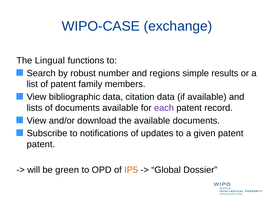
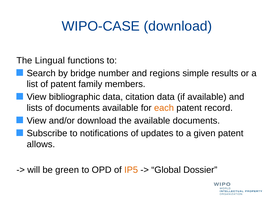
WIPO-CASE exchange: exchange -> download
robust: robust -> bridge
each colour: purple -> orange
patent at (41, 145): patent -> allows
